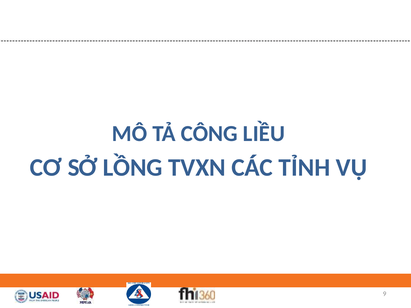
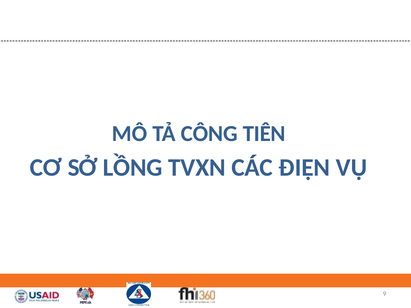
LIỀU: LIỀU -> TIÊN
TỈNH: TỈNH -> ĐIỆN
